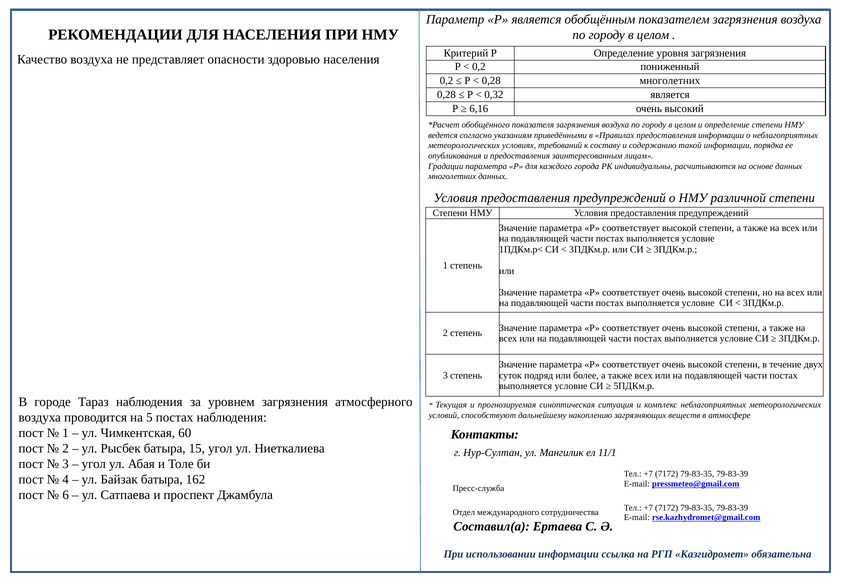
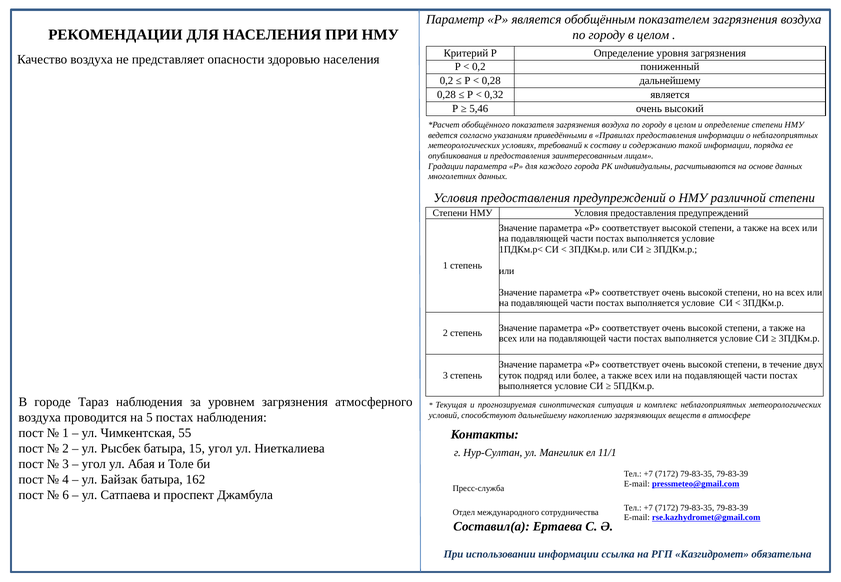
0,28 многолетних: многолетних -> дальнейшему
6,16: 6,16 -> 5,46
60: 60 -> 55
